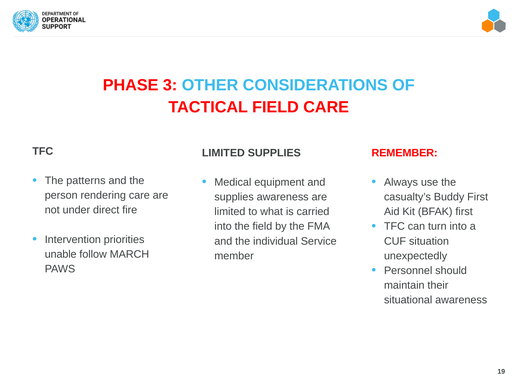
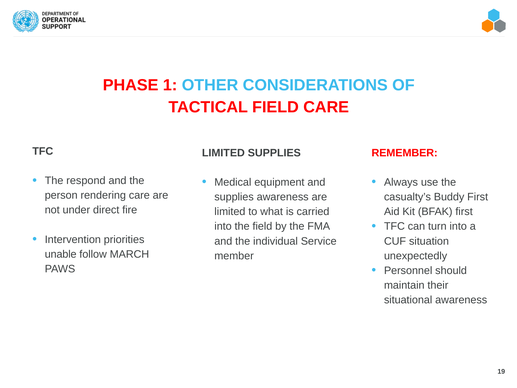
3: 3 -> 1
patterns: patterns -> respond
